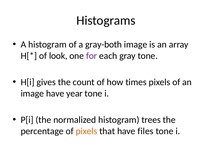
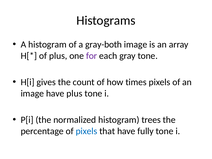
of look: look -> plus
have year: year -> plus
pixels at (86, 131) colour: orange -> blue
files: files -> fully
